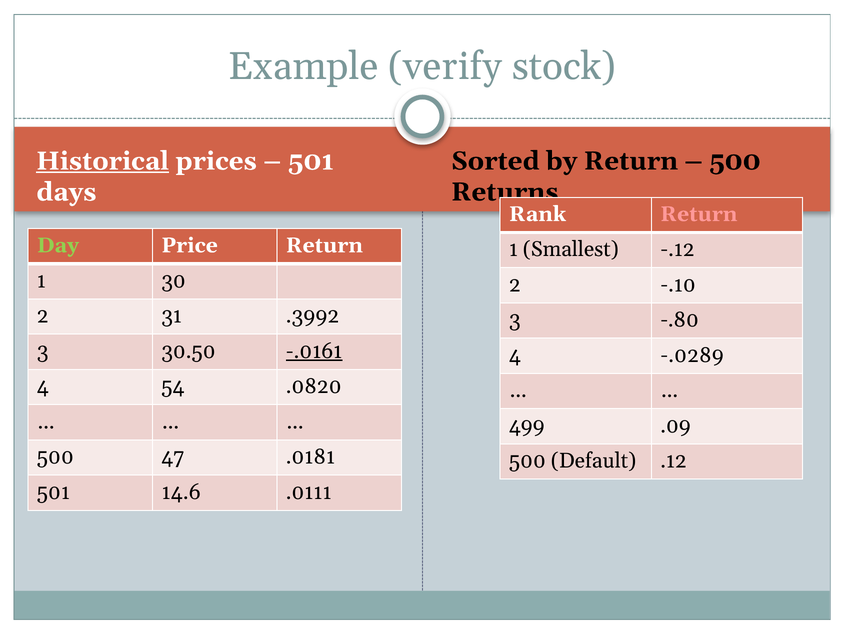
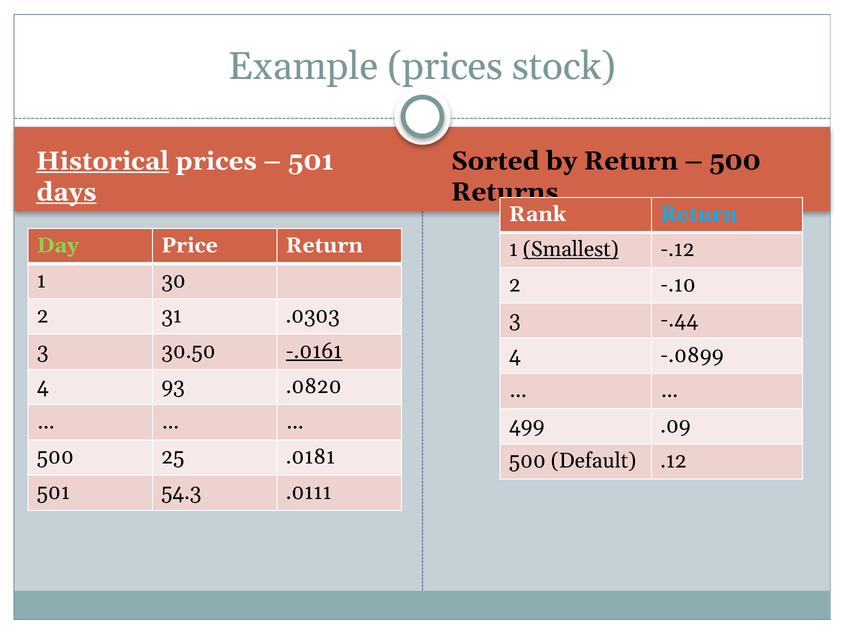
Example verify: verify -> prices
days underline: none -> present
Return at (699, 214) colour: pink -> light blue
Smallest underline: none -> present
.3992: .3992 -> .0303
-.80: -.80 -> -.44
-.0289: -.0289 -> -.0899
54: 54 -> 93
47: 47 -> 25
14.6: 14.6 -> 54.3
